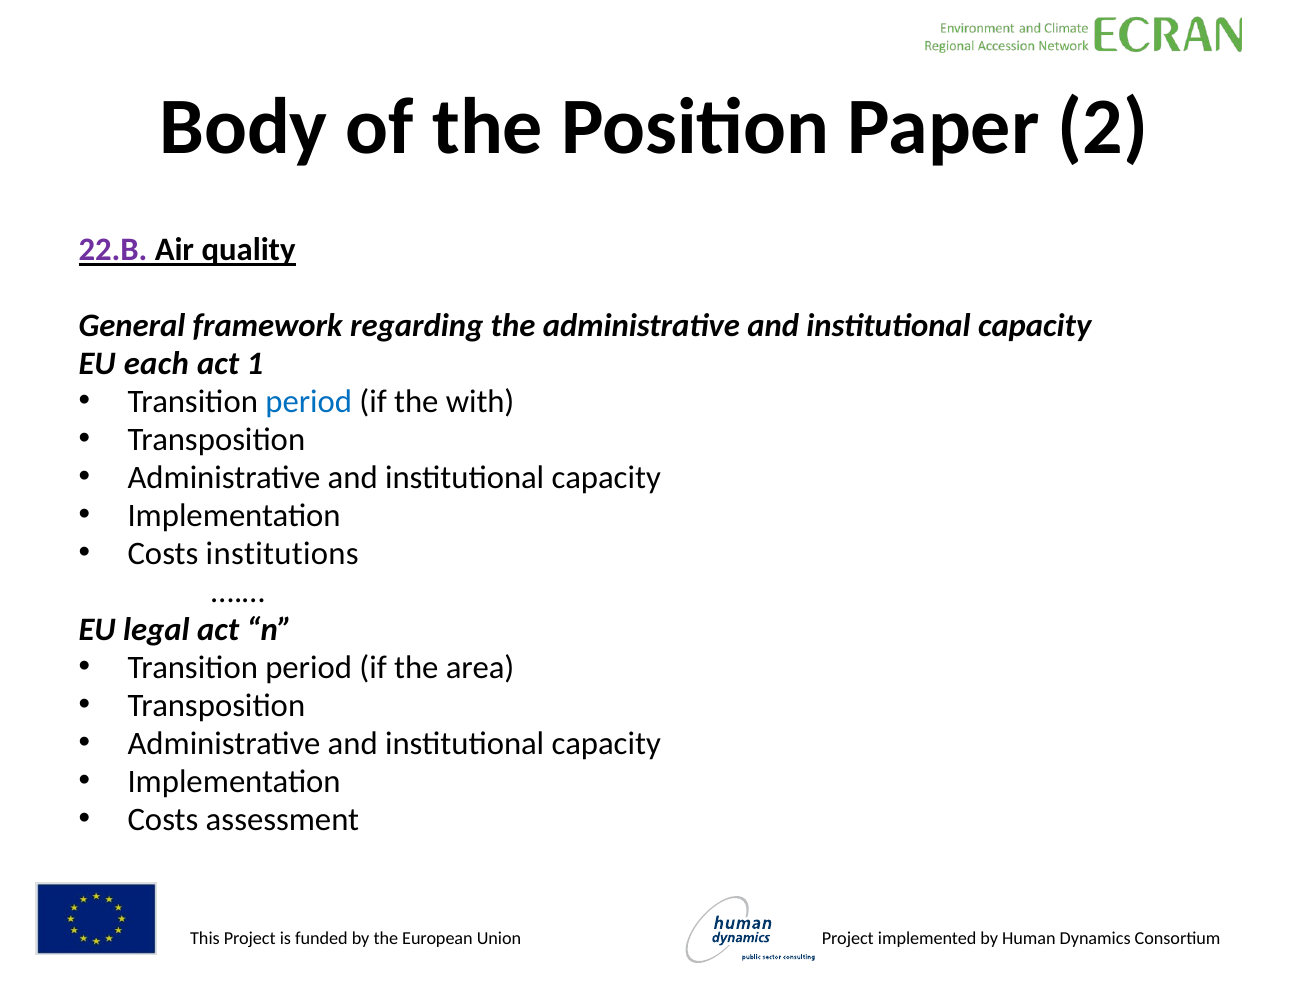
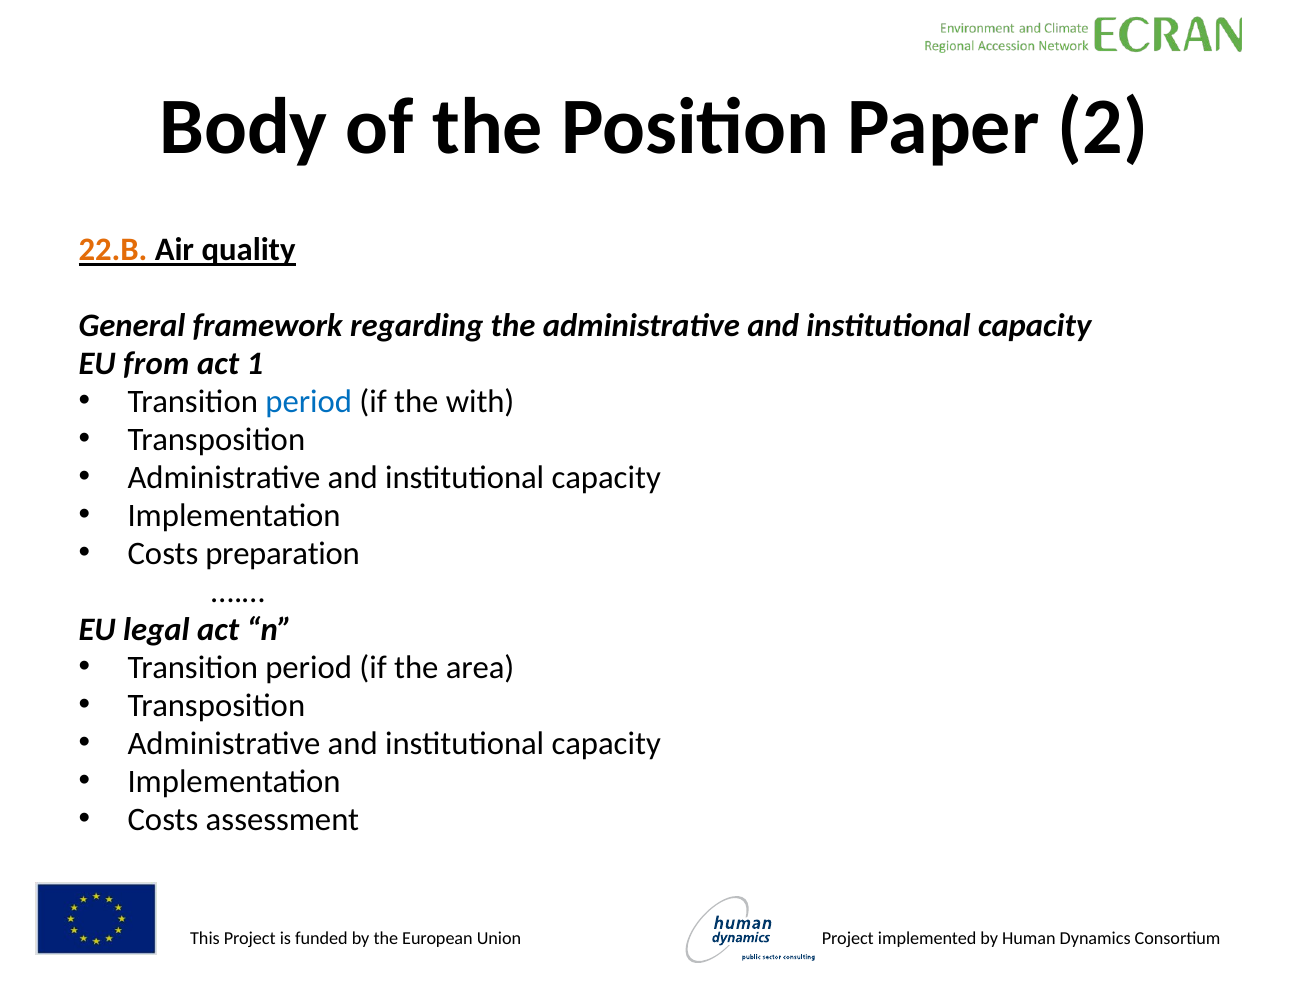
22.B colour: purple -> orange
each: each -> from
institutions: institutions -> preparation
